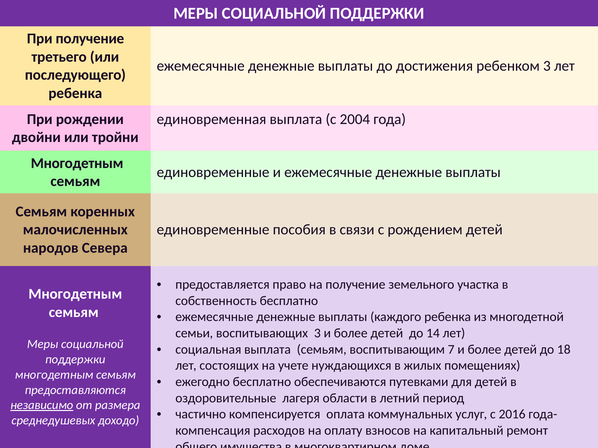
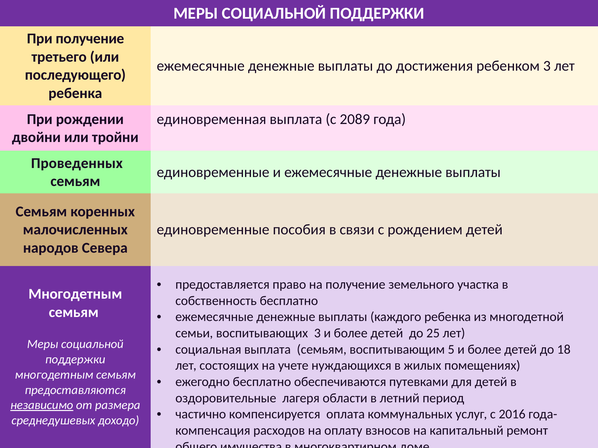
2004: 2004 -> 2089
Многодетным at (77, 163): Многодетным -> Проведенных
14: 14 -> 25
7: 7 -> 5
